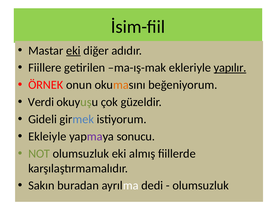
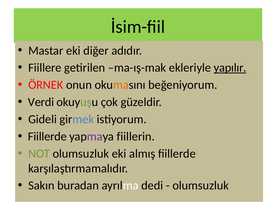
eki at (73, 51) underline: present -> none
Ekleiyle at (47, 136): Ekleiyle -> Fiillerde
sonucu: sonucu -> fiillerin
